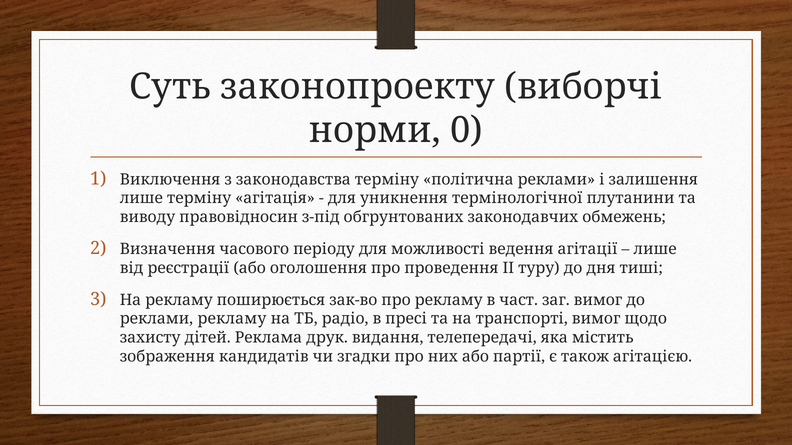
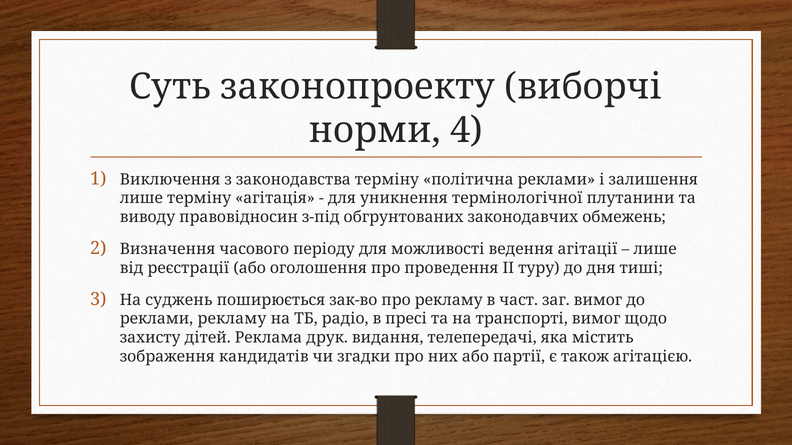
0: 0 -> 4
На рекламу: рекламу -> суджень
